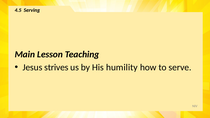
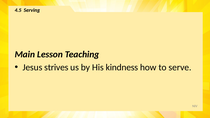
humility: humility -> kindness
